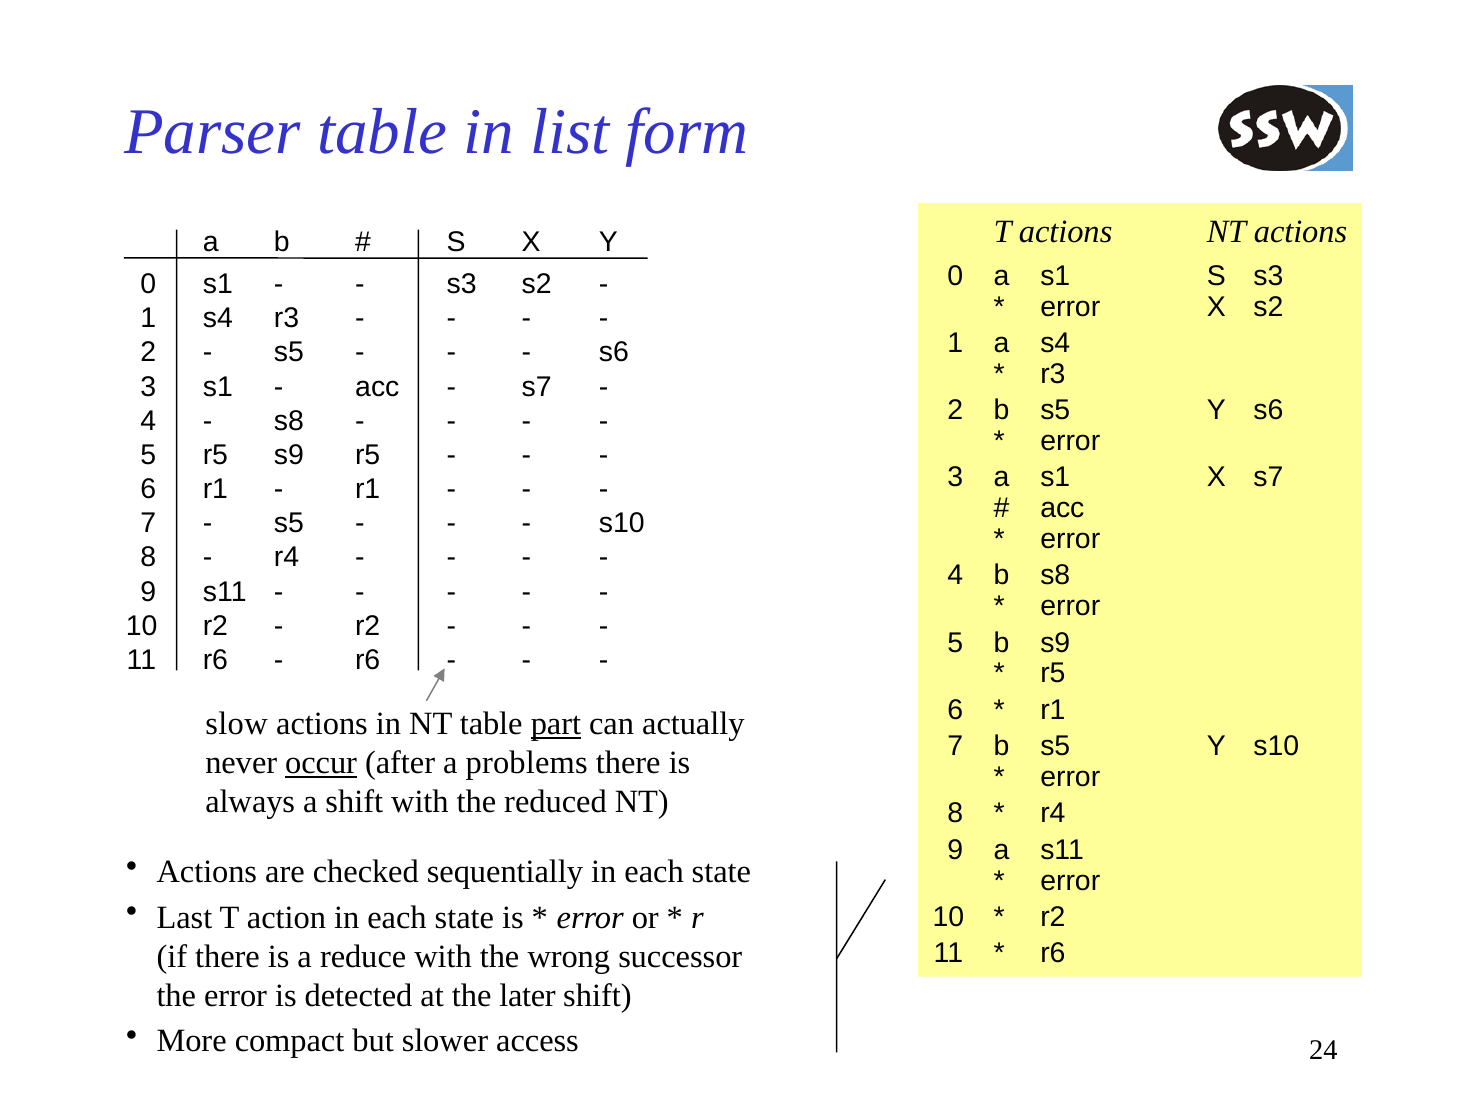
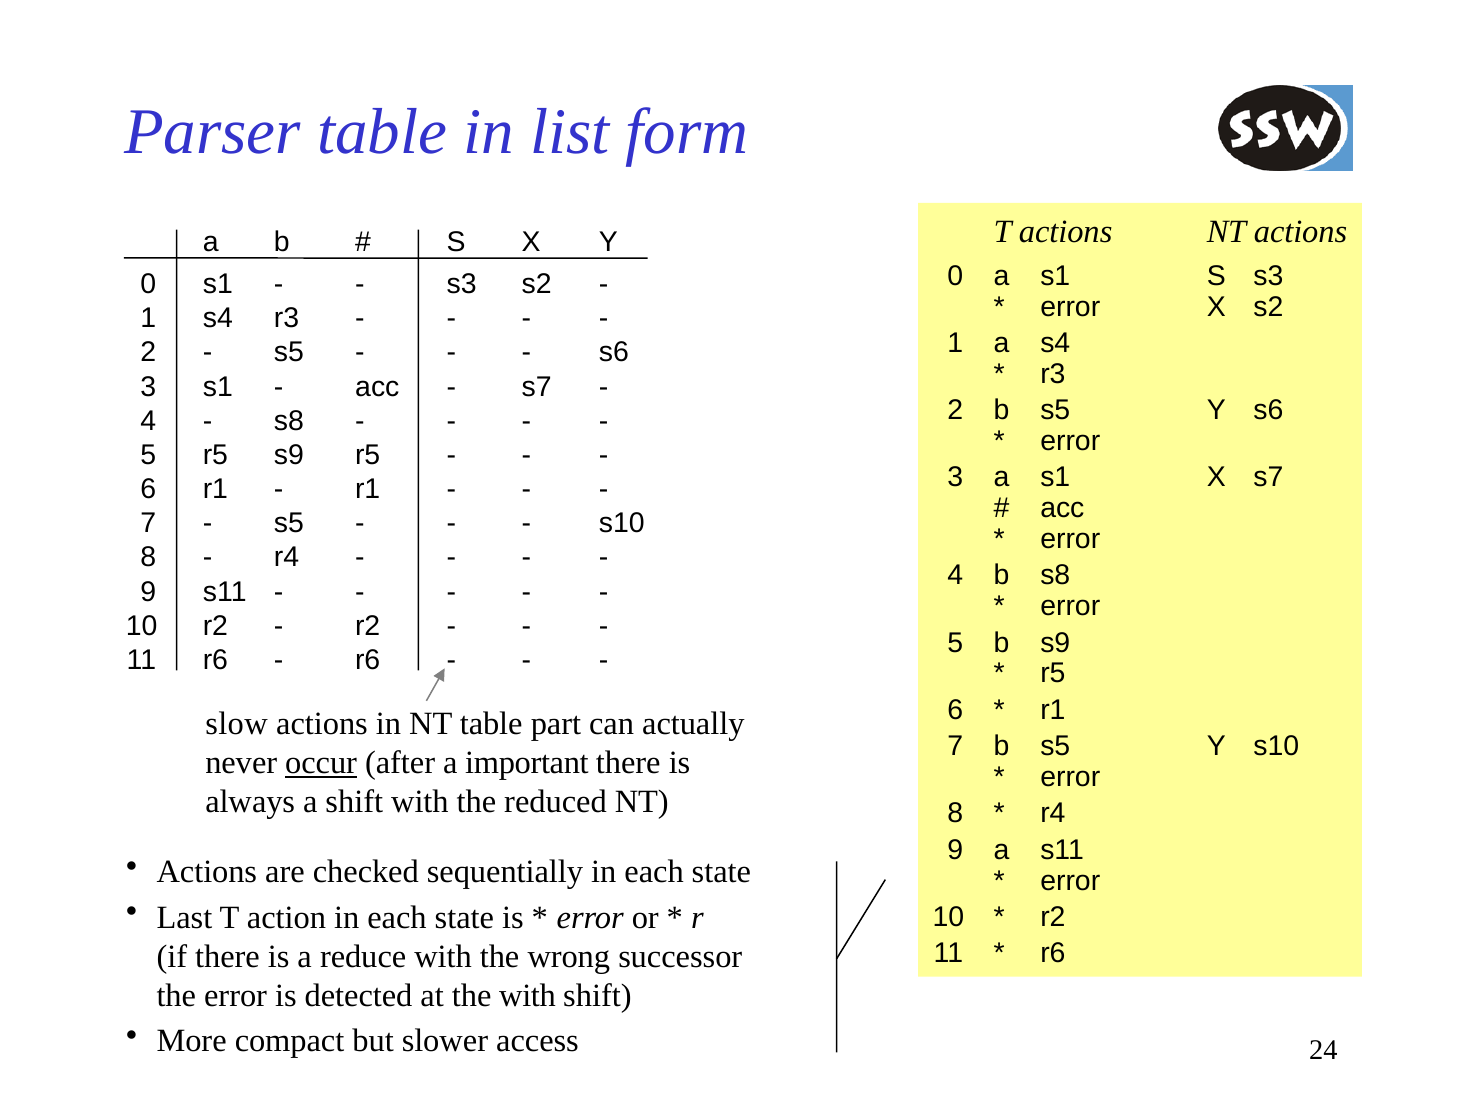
part underline: present -> none
problems: problems -> important
the later: later -> with
